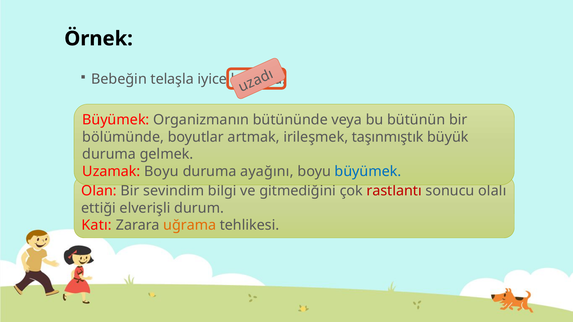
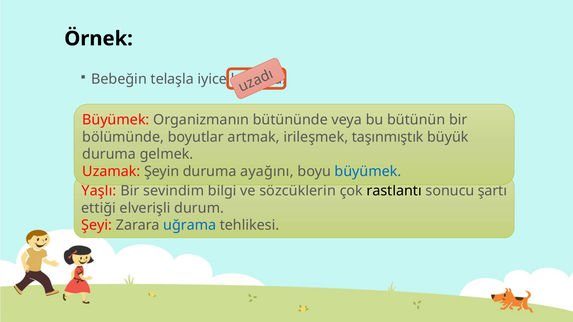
Uzamak Boyu: Boyu -> Şeyin
Olan at (99, 191): Olan -> Yaşlı
gitmediğini: gitmediğini -> sözcüklerin
rastlantı colour: red -> black
olalı: olalı -> şartı
Katı: Katı -> Şeyi
uğrama colour: orange -> blue
